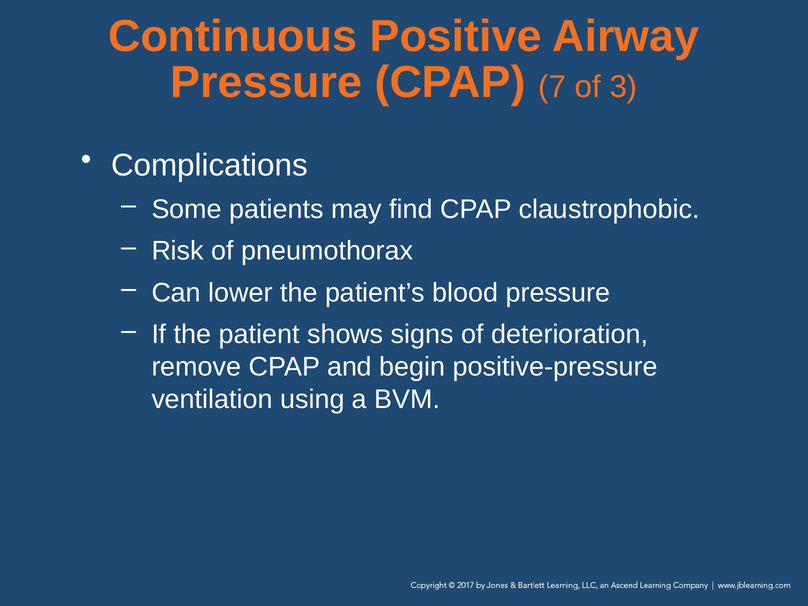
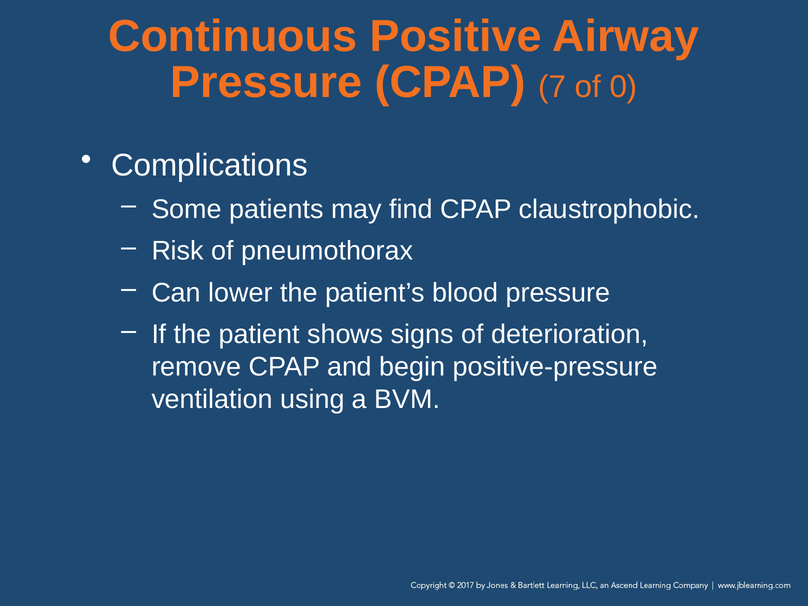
3: 3 -> 0
